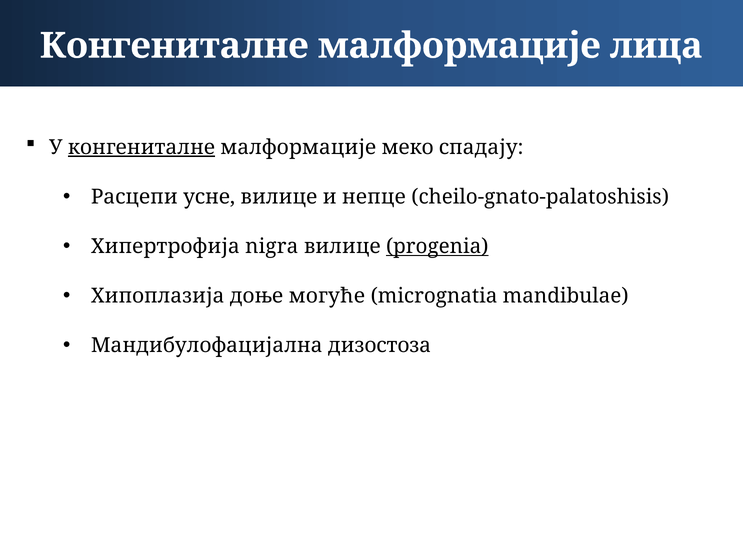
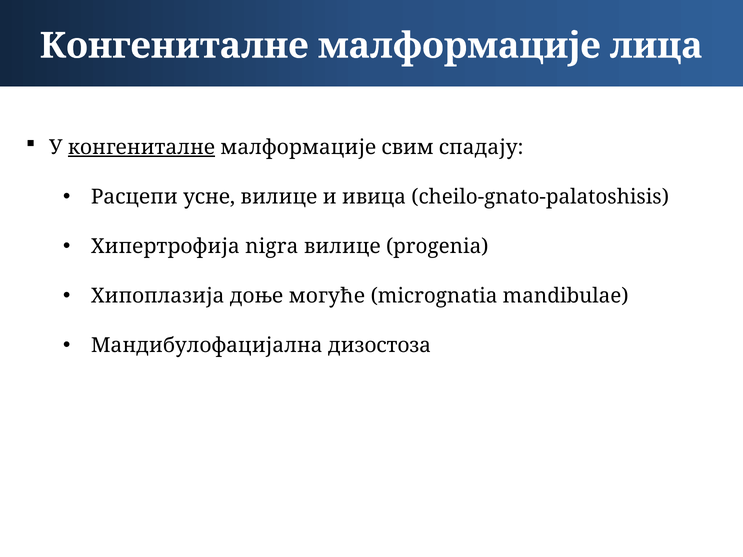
меко: меко -> свим
непце: непце -> ивица
progenia underline: present -> none
